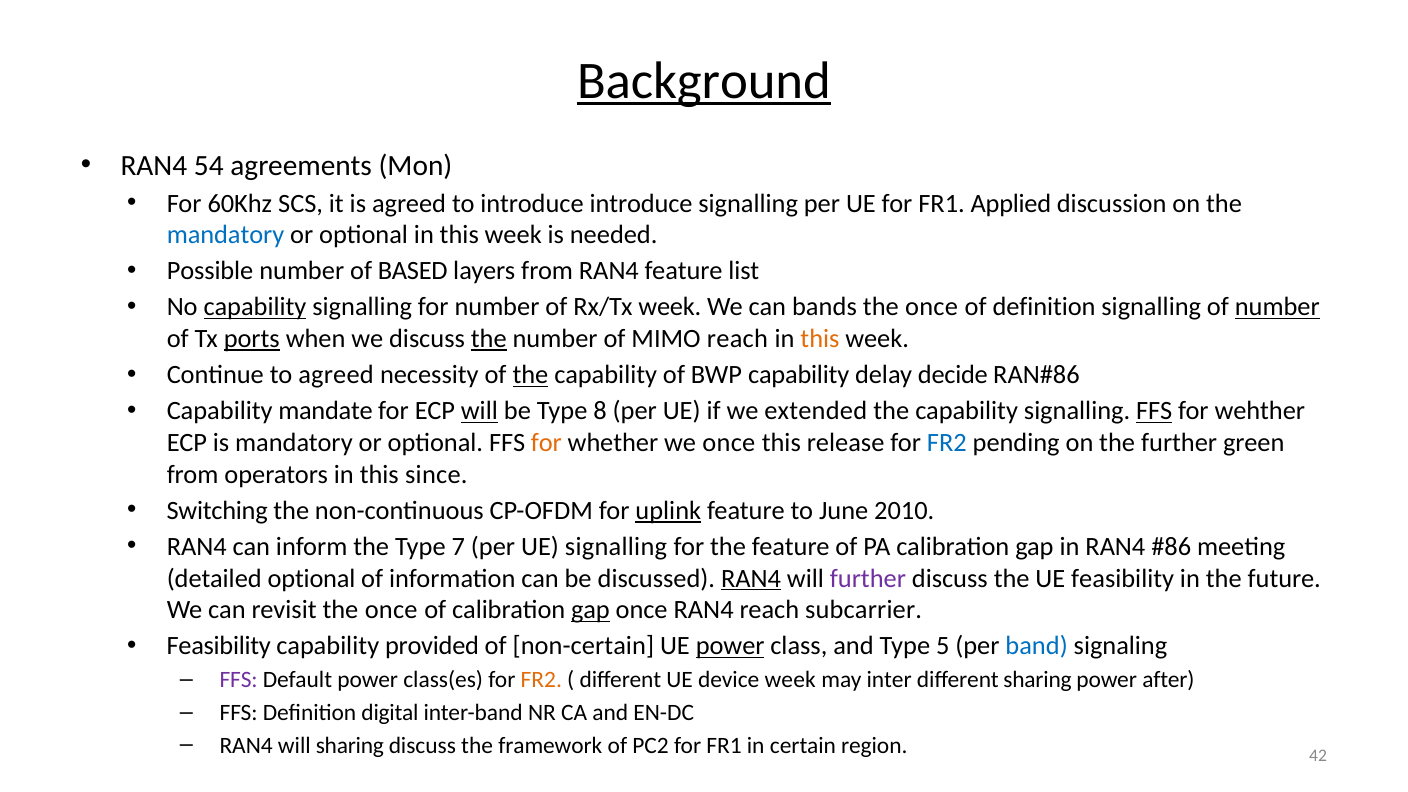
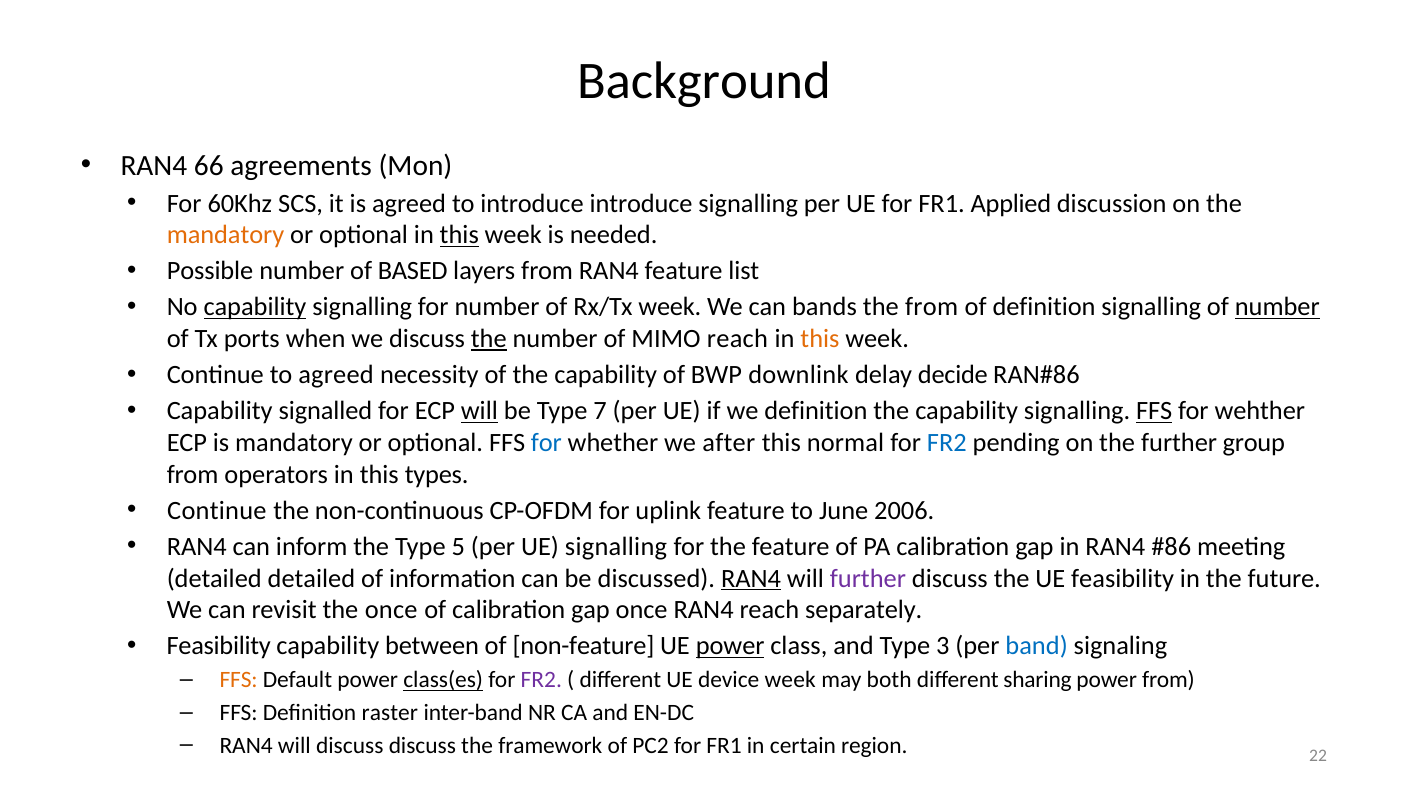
Background underline: present -> none
54: 54 -> 66
mandatory at (225, 235) colour: blue -> orange
this at (459, 235) underline: none -> present
once at (932, 307): once -> from
ports underline: present -> none
the at (530, 375) underline: present -> none
BWP capability: capability -> downlink
mandate: mandate -> signalled
8: 8 -> 7
we extended: extended -> definition
for at (546, 443) colour: orange -> blue
we once: once -> after
release: release -> normal
green: green -> group
since: since -> types
Switching at (217, 511): Switching -> Continue
uplink underline: present -> none
2010: 2010 -> 2006
7: 7 -> 5
detailed optional: optional -> detailed
gap at (590, 610) underline: present -> none
subcarrier: subcarrier -> separately
provided: provided -> between
non-certain: non-certain -> non-feature
5: 5 -> 3
FFS at (239, 680) colour: purple -> orange
class(es underline: none -> present
FR2 at (541, 680) colour: orange -> purple
inter: inter -> both
power after: after -> from
digital: digital -> raster
will sharing: sharing -> discuss
42: 42 -> 22
